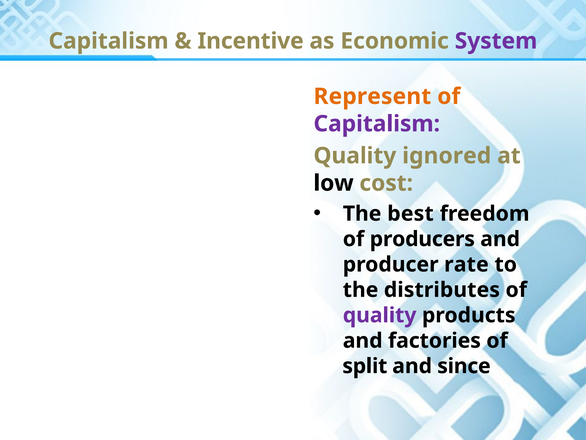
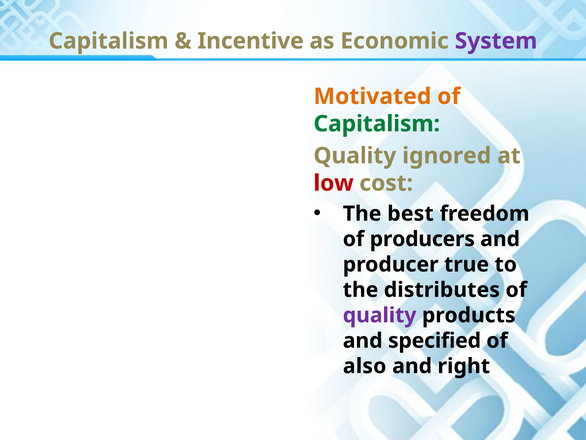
Represent: Represent -> Motivated
Capitalism at (377, 124) colour: purple -> green
low colour: black -> red
rate: rate -> true
factories: factories -> specified
split: split -> also
since: since -> right
